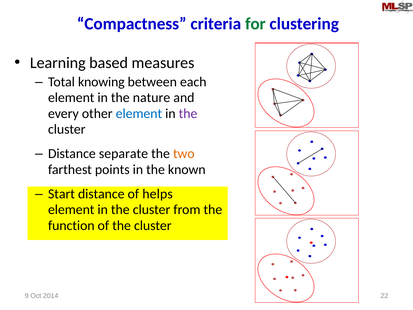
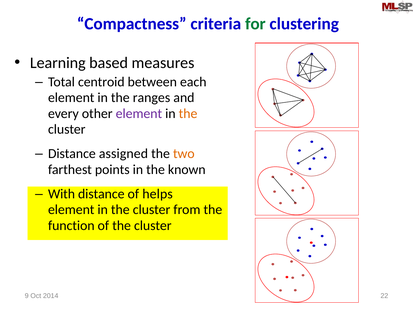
knowing: knowing -> centroid
nature: nature -> ranges
element at (139, 113) colour: blue -> purple
the at (188, 113) colour: purple -> orange
separate: separate -> assigned
Start: Start -> With
